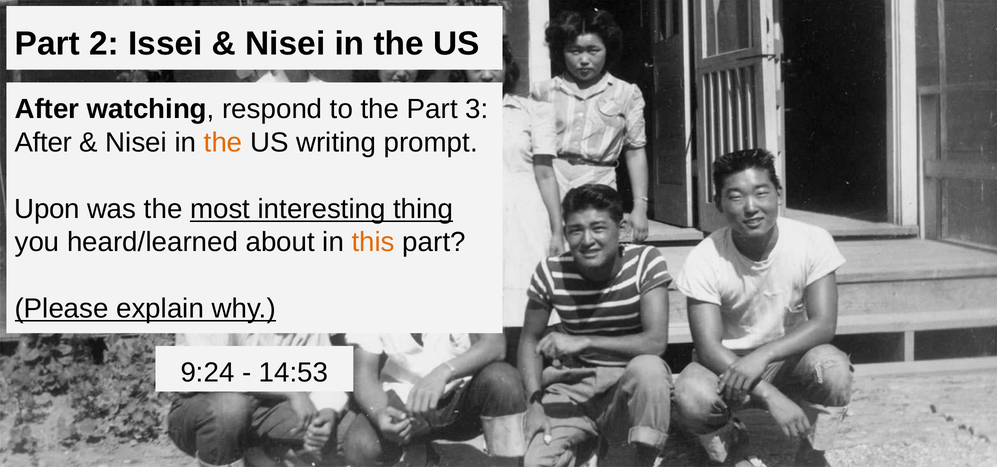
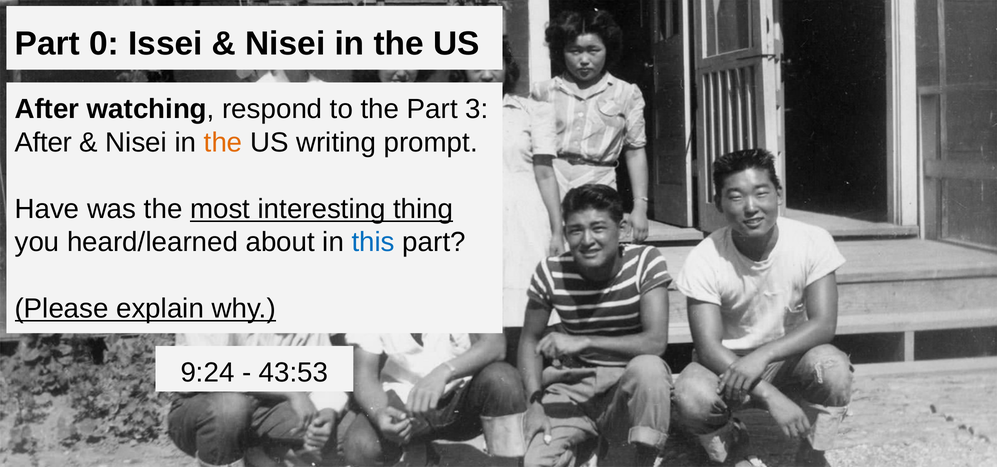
2: 2 -> 0
Upon: Upon -> Have
this colour: orange -> blue
14:53: 14:53 -> 43:53
